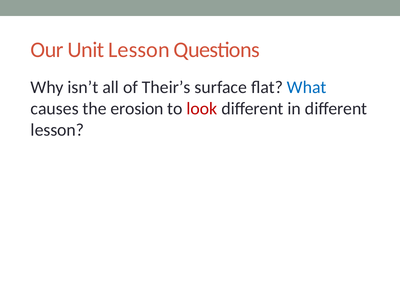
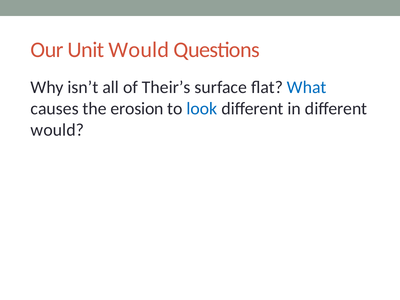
Unit Lesson: Lesson -> Would
look colour: red -> blue
lesson at (57, 130): lesson -> would
